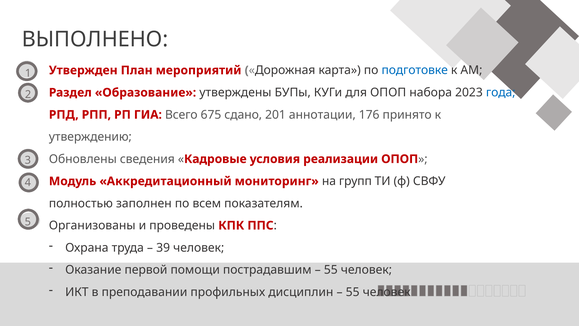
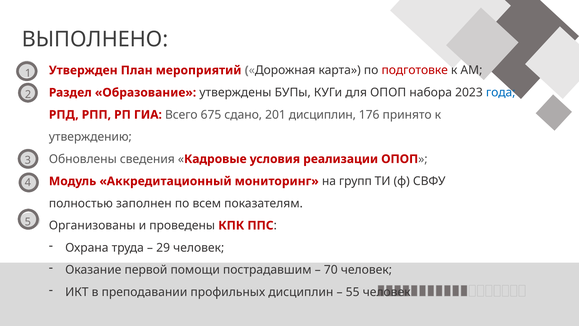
подготовке colour: blue -> red
201 аннотации: аннотации -> дисциплин
39: 39 -> 29
55 at (331, 270): 55 -> 70
